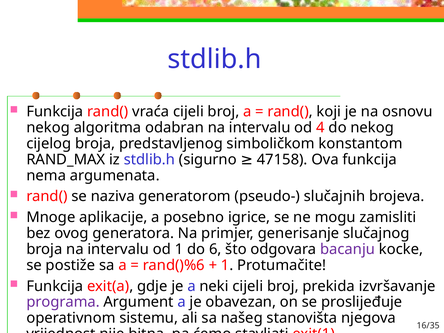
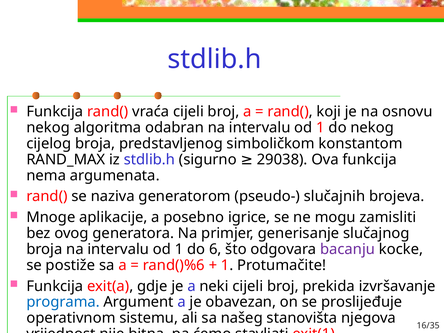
4 at (321, 128): 4 -> 1
47158: 47158 -> 29038
programa colour: purple -> blue
